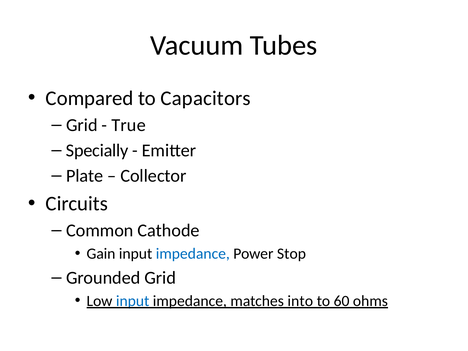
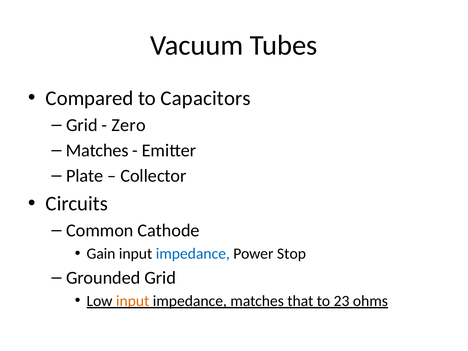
True: True -> Zero
Specially at (97, 150): Specially -> Matches
input at (133, 301) colour: blue -> orange
into: into -> that
60: 60 -> 23
